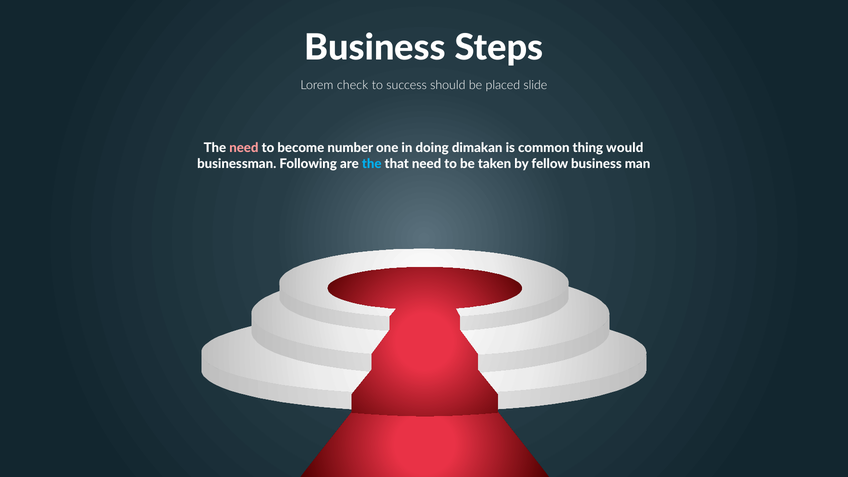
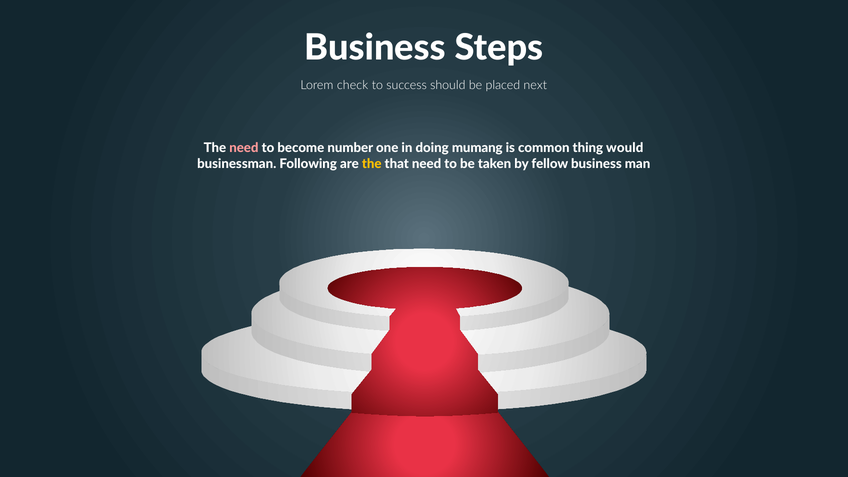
slide: slide -> next
dimakan: dimakan -> mumang
the at (372, 164) colour: light blue -> yellow
